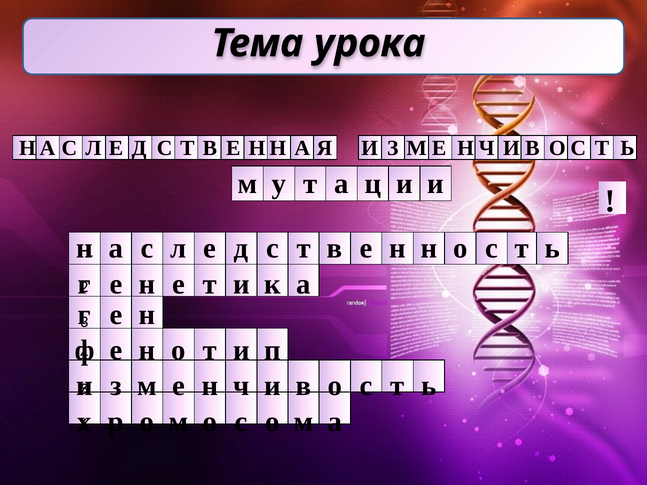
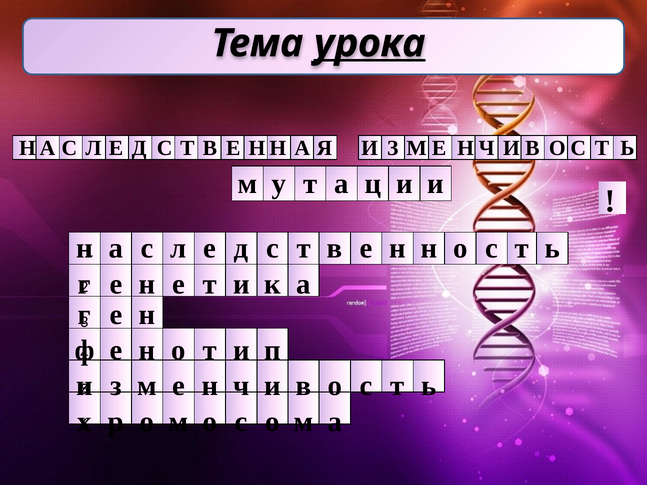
урока underline: none -> present
